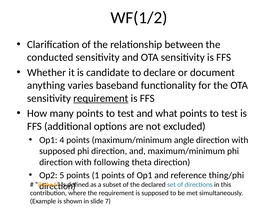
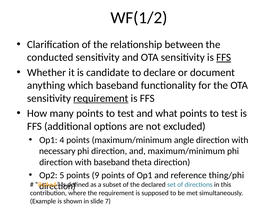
FFS at (224, 58) underline: none -> present
varies: varies -> which
supposed at (57, 151): supposed -> necessary
with following: following -> baseband
1: 1 -> 9
